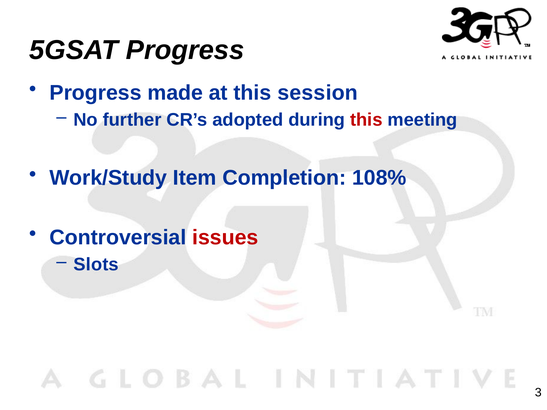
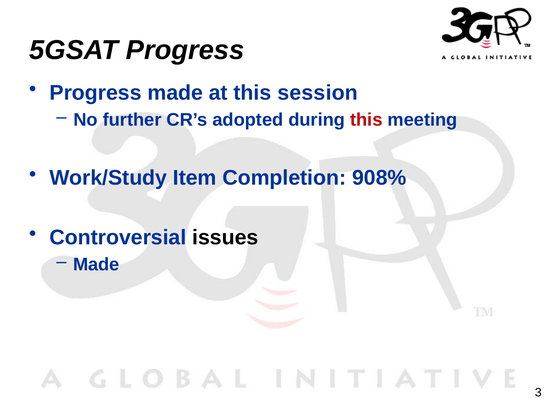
108%: 108% -> 908%
issues colour: red -> black
Slots at (96, 265): Slots -> Made
